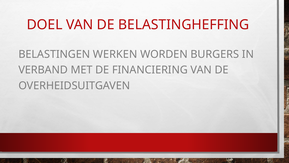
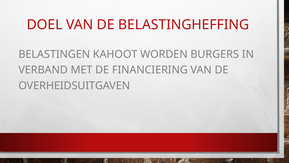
WERKEN: WERKEN -> KAHOOT
